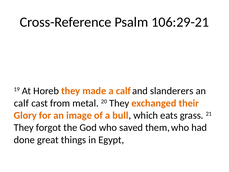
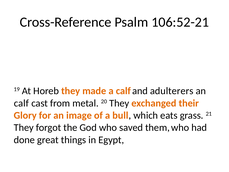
106:29-21: 106:29-21 -> 106:52-21
slanderers: slanderers -> adulterers
